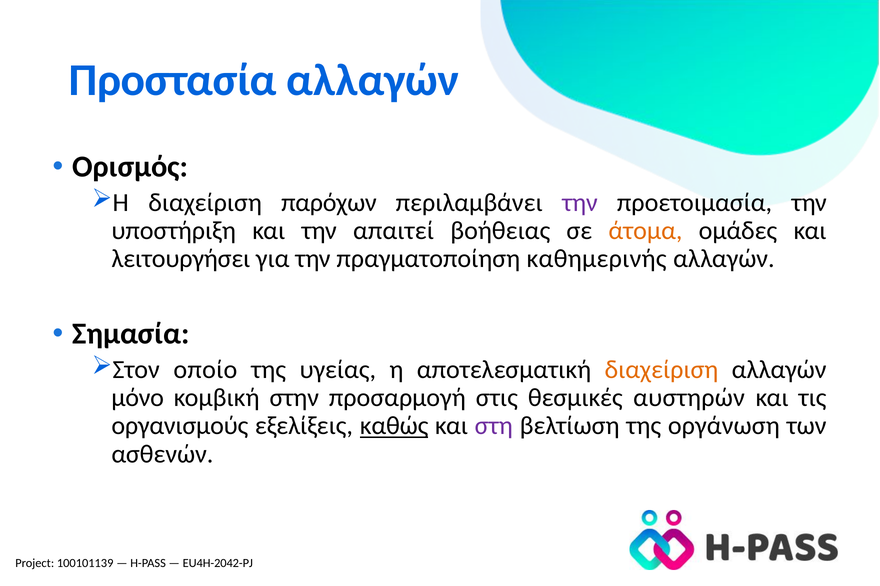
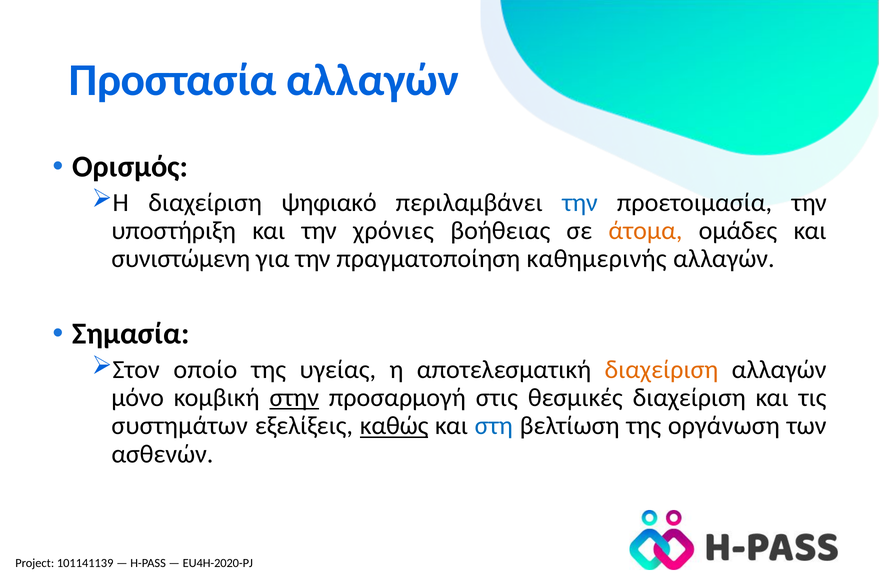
παρόχων: παρόχων -> ψηφιακό
την at (580, 203) colour: purple -> blue
απαιτεί: απαιτεί -> χρόνιες
λειτουργήσει: λειτουργήσει -> συνιστώμενη
στην underline: none -> present
θεσμικές αυστηρών: αυστηρών -> διαχείριση
οργανισμούς: οργανισμούς -> συστημάτων
στη colour: purple -> blue
100101139: 100101139 -> 101141139
EU4H-2042-PJ: EU4H-2042-PJ -> EU4H-2020-PJ
